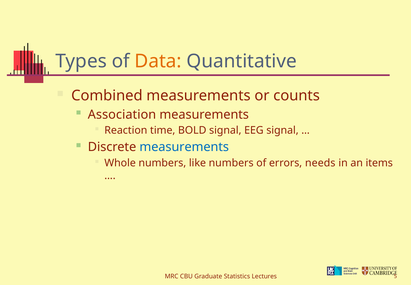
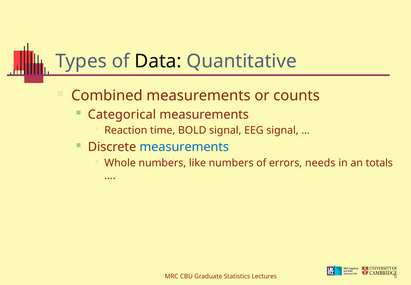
Data colour: orange -> black
Association: Association -> Categorical
items: items -> totals
